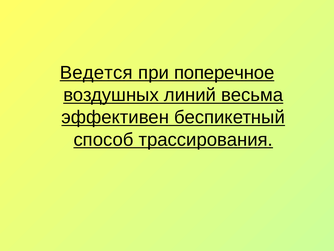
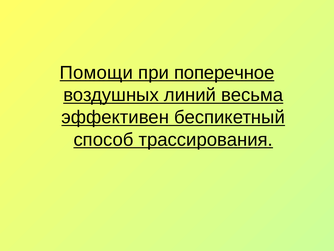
Ведется: Ведется -> Помощи
